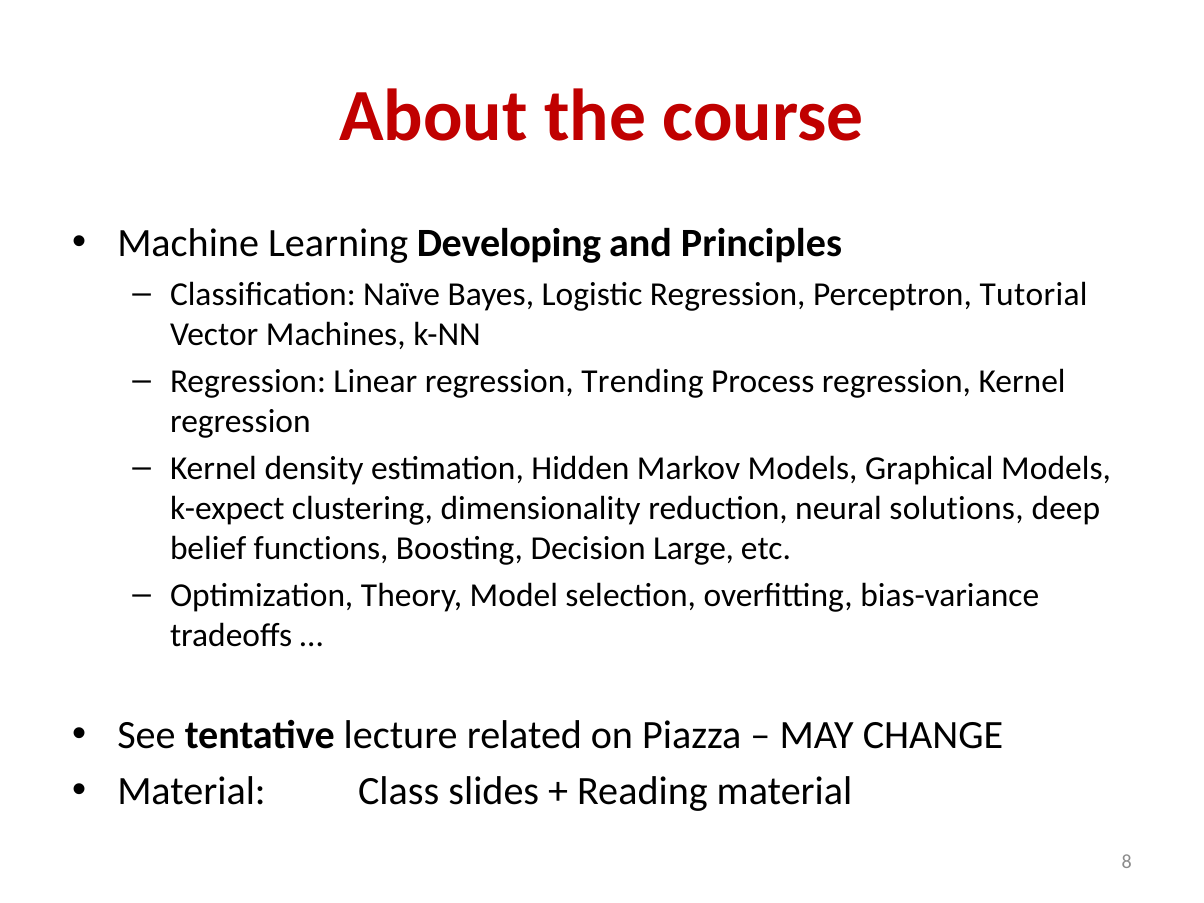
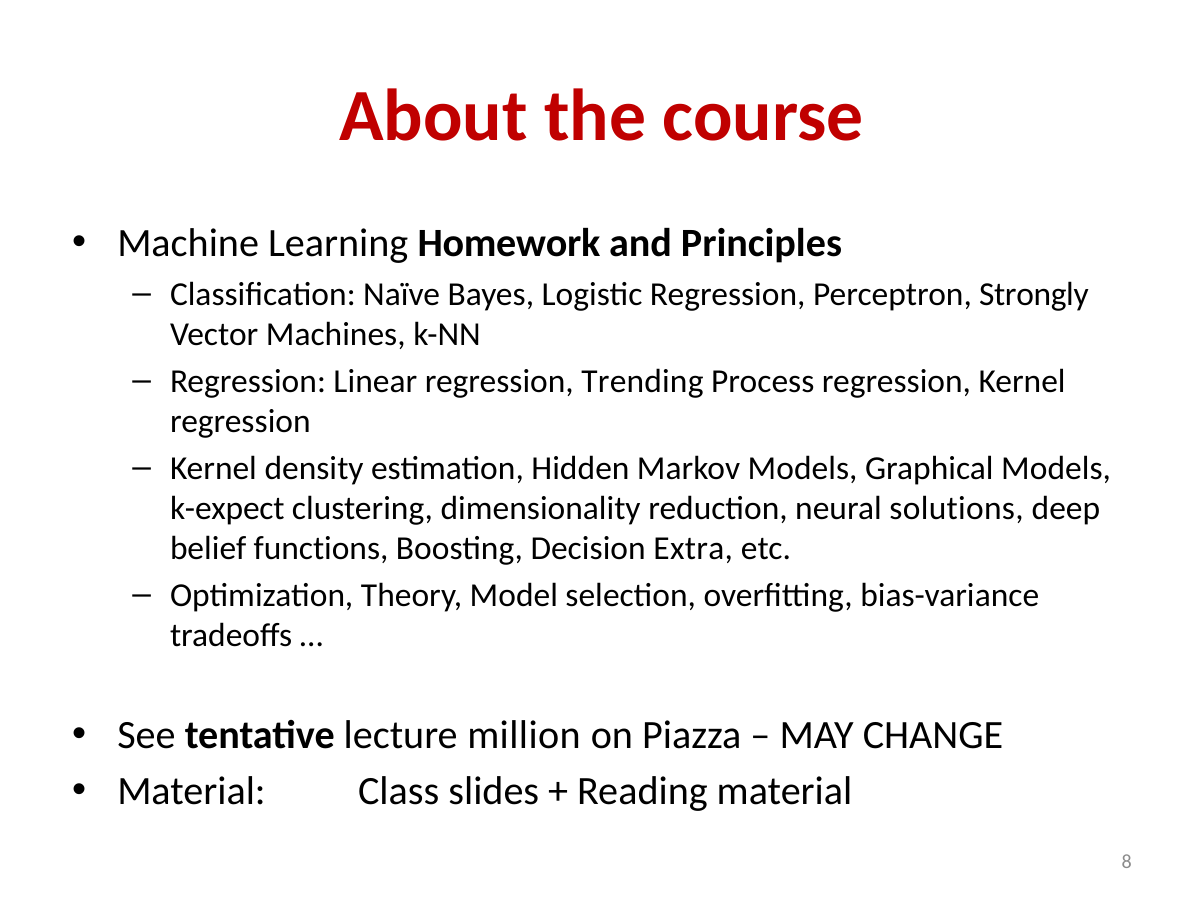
Developing: Developing -> Homework
Tutorial: Tutorial -> Strongly
Large: Large -> Extra
related: related -> million
